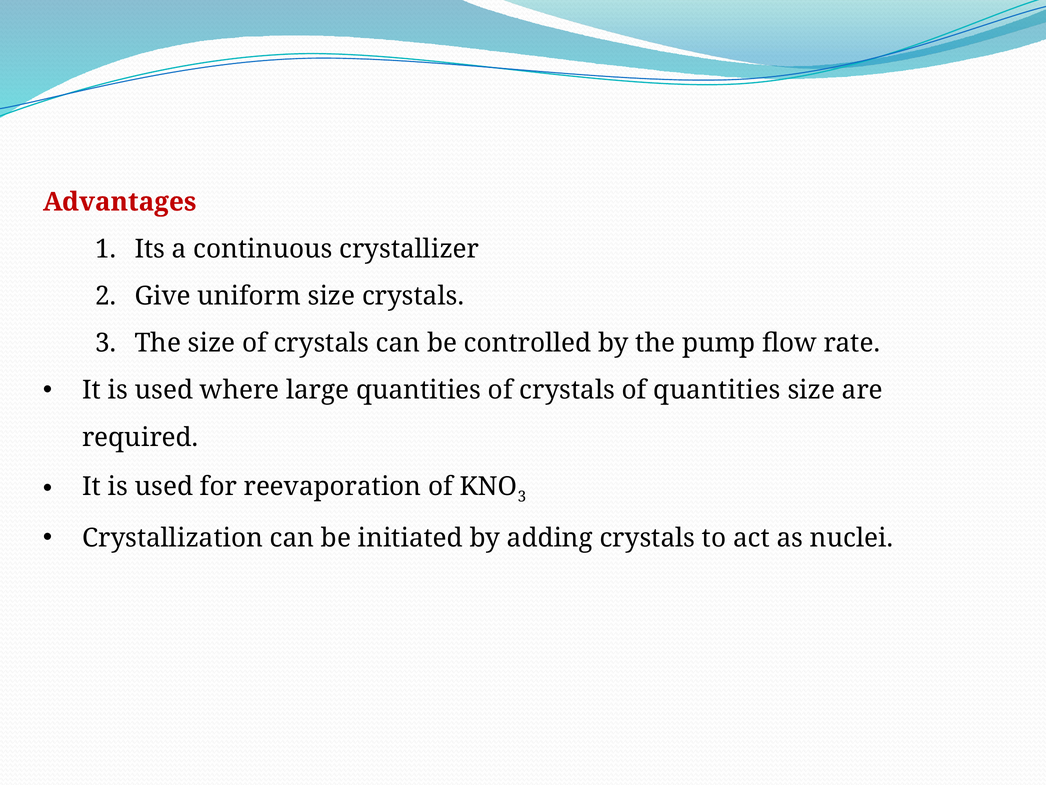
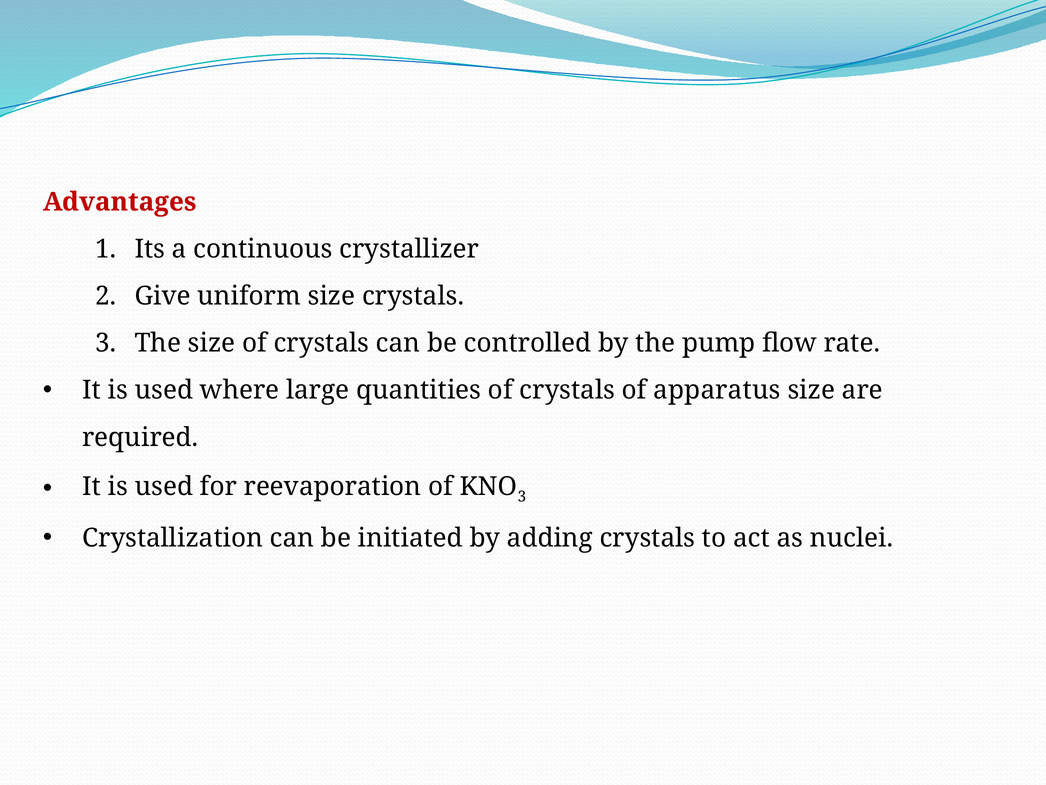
of quantities: quantities -> apparatus
